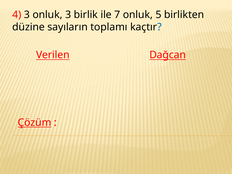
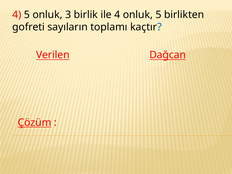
4 3: 3 -> 5
ile 7: 7 -> 4
düzine: düzine -> gofreti
